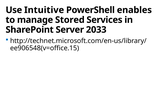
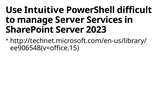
enables: enables -> difficult
manage Stored: Stored -> Server
2033: 2033 -> 2023
